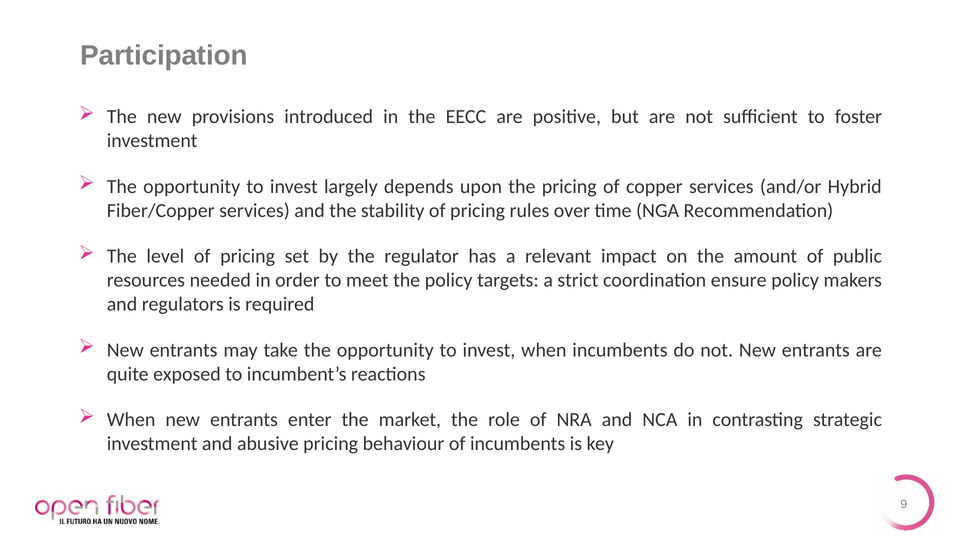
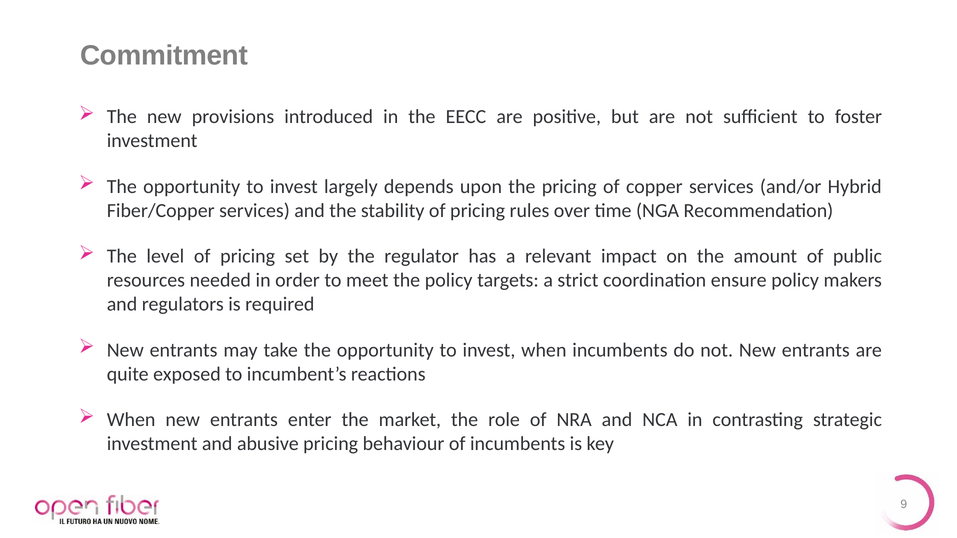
Participation: Participation -> Commitment
